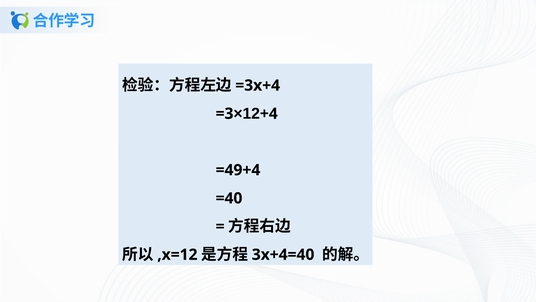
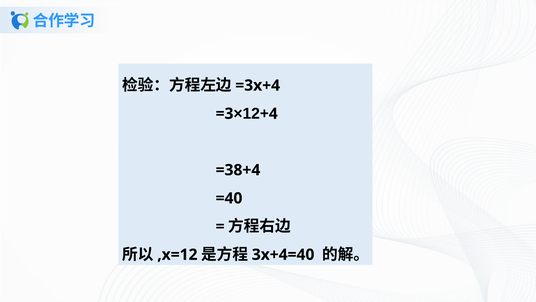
=49+4: =49+4 -> =38+4
